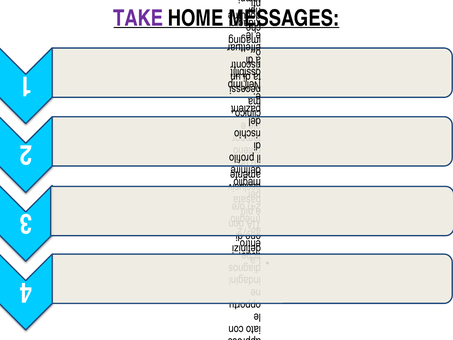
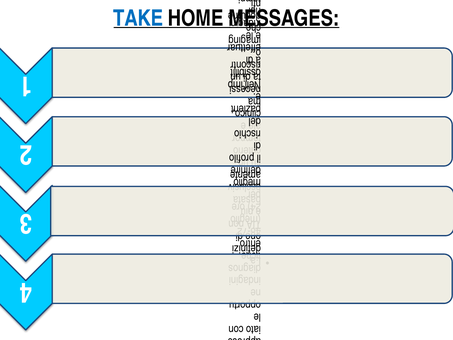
TAKE colour: purple -> blue
